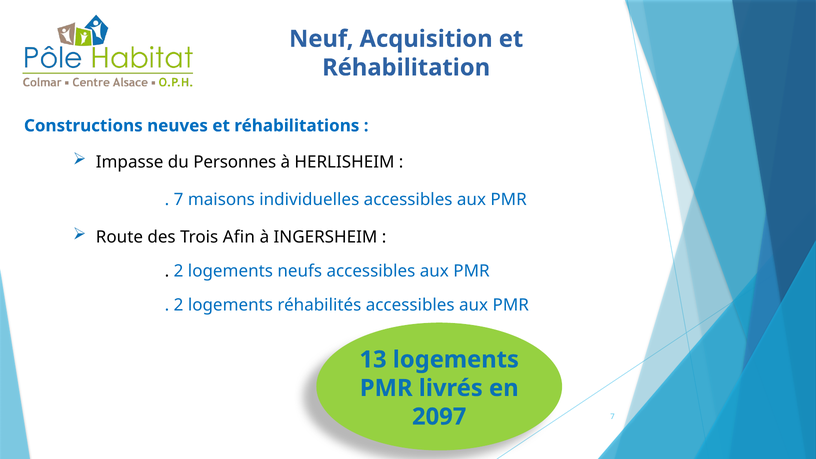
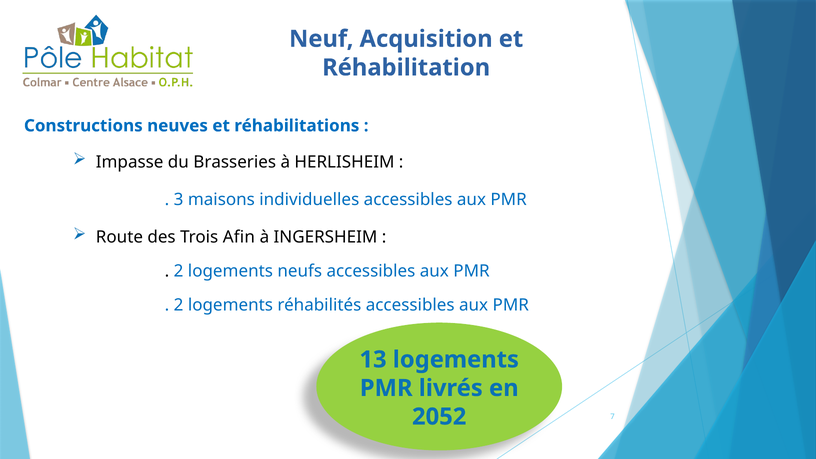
Personnes: Personnes -> Brasseries
7 at (179, 200): 7 -> 3
2097: 2097 -> 2052
